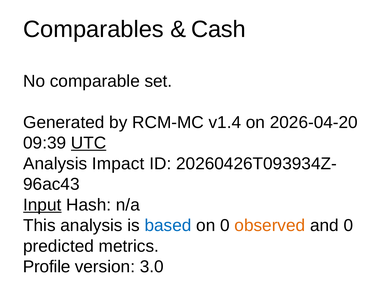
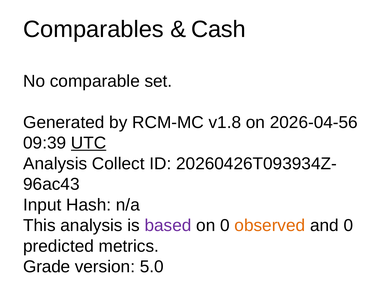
v1.4: v1.4 -> v1.8
2026-04-20: 2026-04-20 -> 2026-04-56
Impact: Impact -> Collect
Input underline: present -> none
based colour: blue -> purple
Profile: Profile -> Grade
3.0: 3.0 -> 5.0
